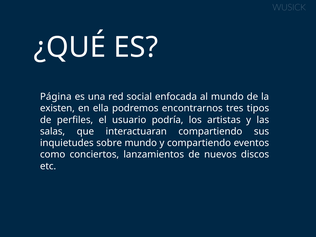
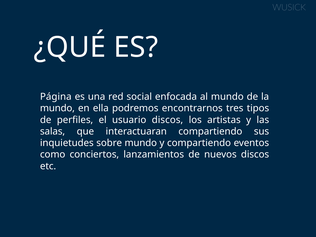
existen at (57, 108): existen -> mundo
usuario podría: podría -> discos
